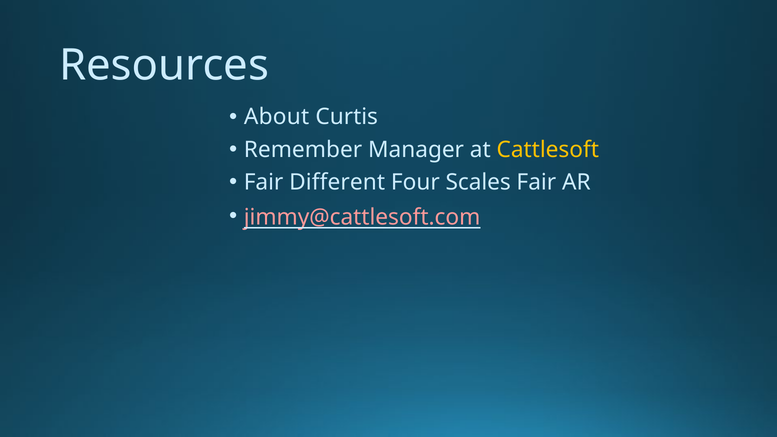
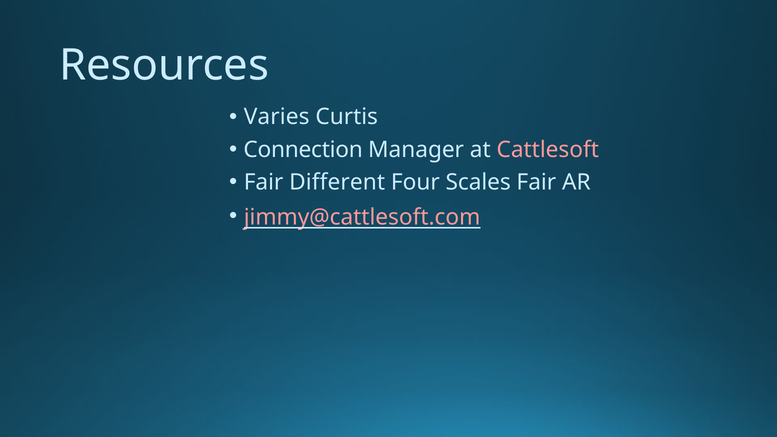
About: About -> Varies
Remember: Remember -> Connection
Cattlesoft colour: yellow -> pink
